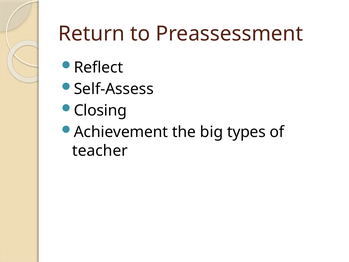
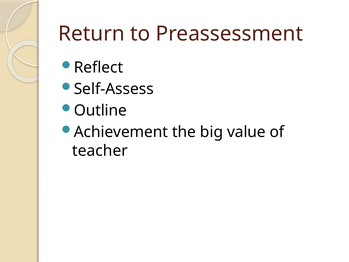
Closing: Closing -> Outline
types: types -> value
